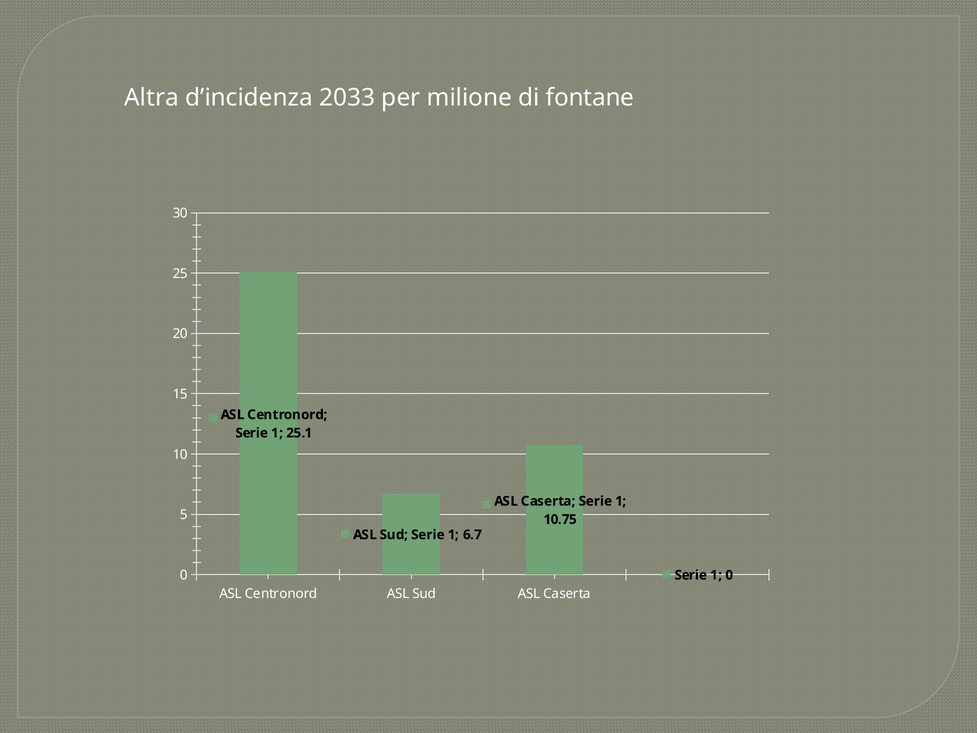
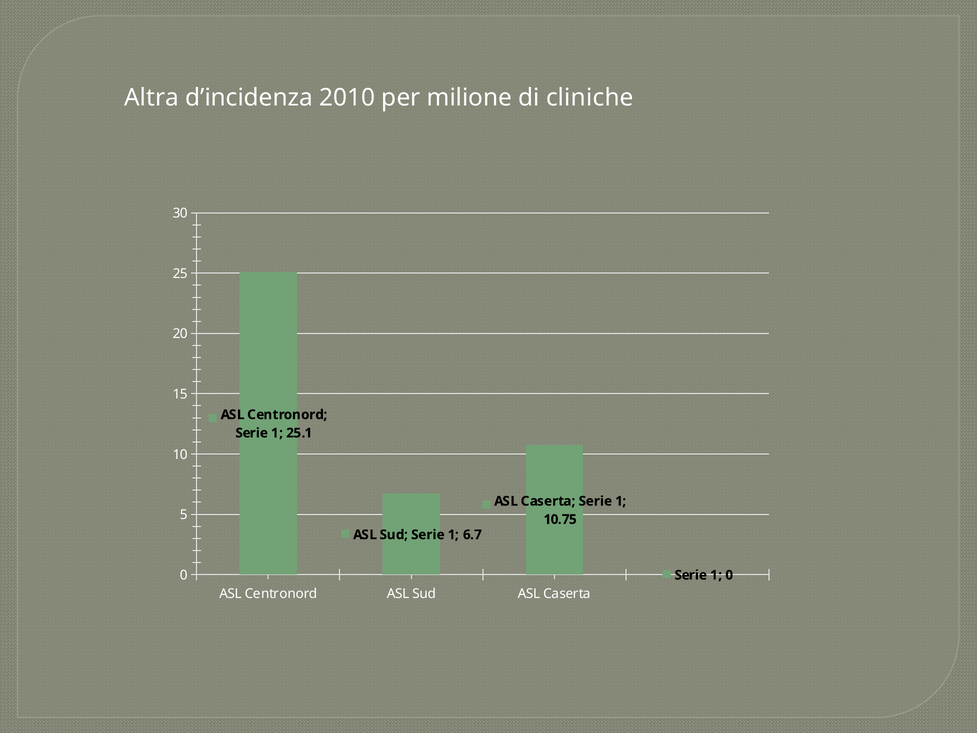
2033: 2033 -> 2010
fontane: fontane -> cliniche
